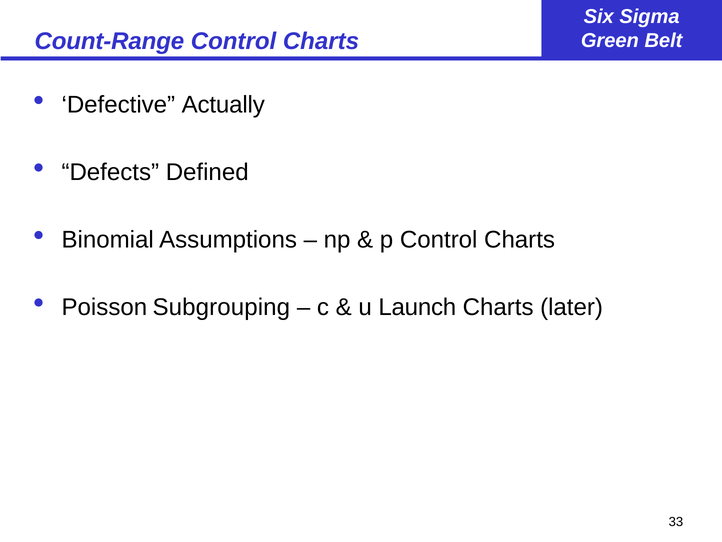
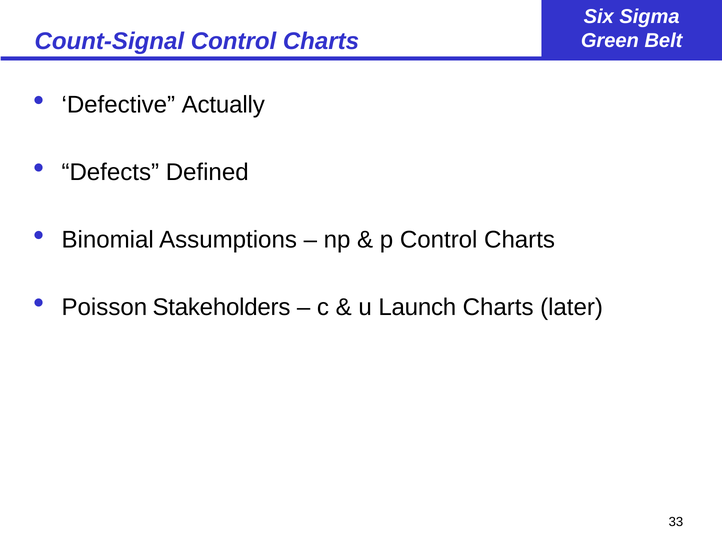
Count-Range: Count-Range -> Count-Signal
Subgrouping: Subgrouping -> Stakeholders
